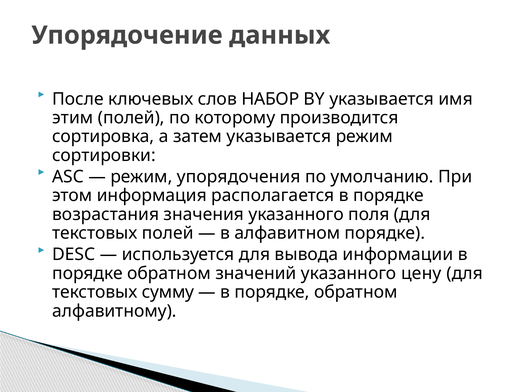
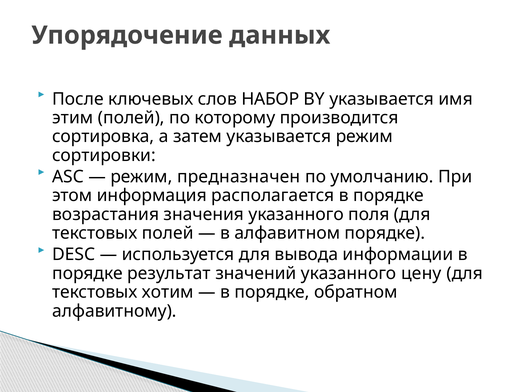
упорядочения: упорядочения -> предназначен
обратном at (169, 274): обратном -> результат
сумму: сумму -> хотим
